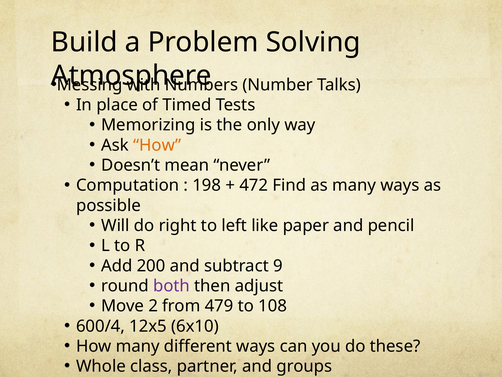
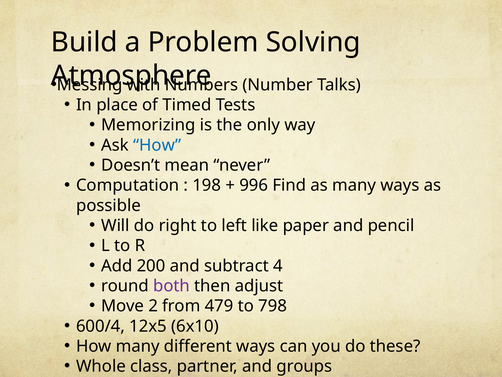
How at (157, 145) colour: orange -> blue
472: 472 -> 996
9: 9 -> 4
108: 108 -> 798
